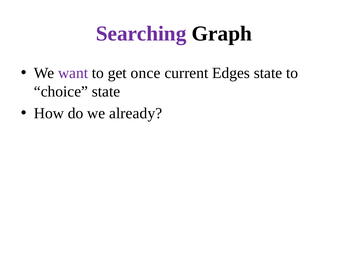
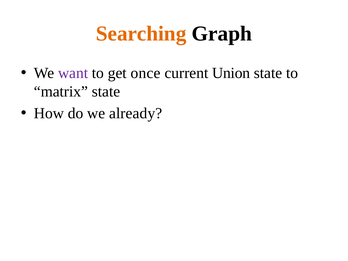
Searching colour: purple -> orange
Edges: Edges -> Union
choice: choice -> matrix
